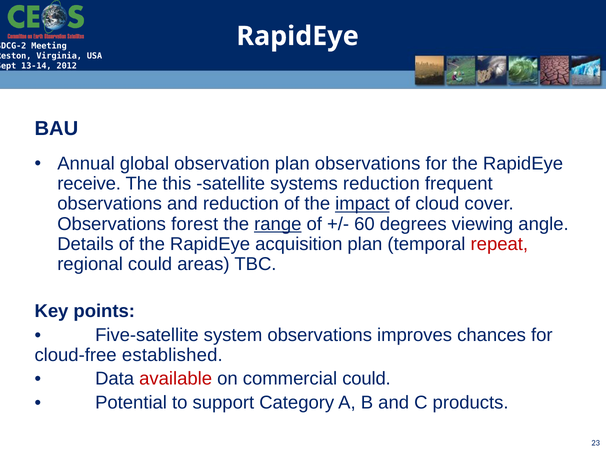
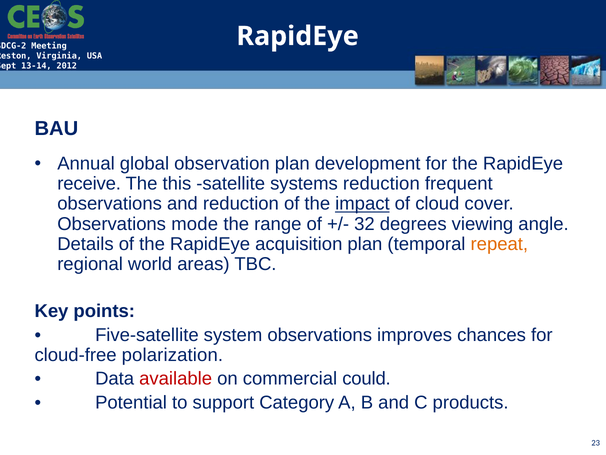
plan observations: observations -> development
forest: forest -> mode
range underline: present -> none
60: 60 -> 32
repeat colour: red -> orange
regional could: could -> world
established: established -> polarization
